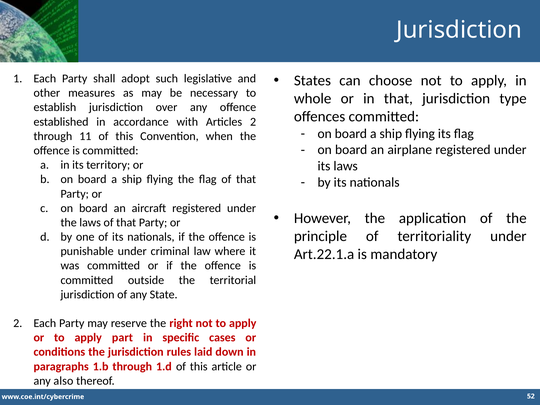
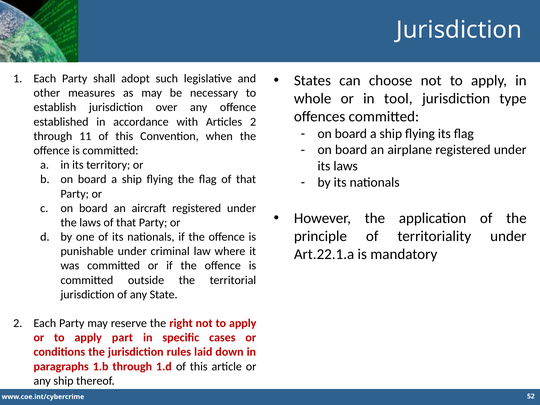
in that: that -> tool
any also: also -> ship
